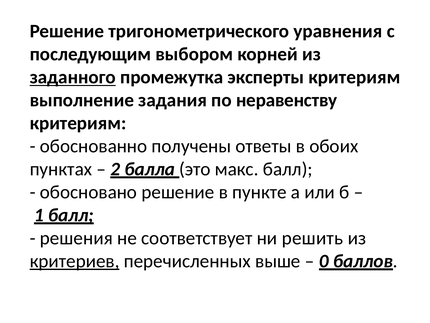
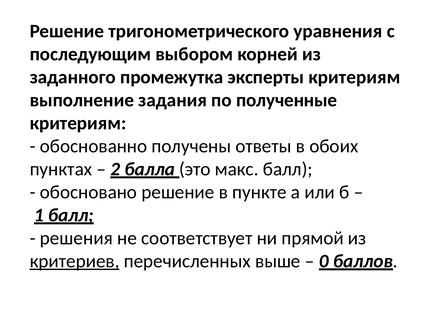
заданного underline: present -> none
неравенству: неравенству -> полученные
решить: решить -> прямой
